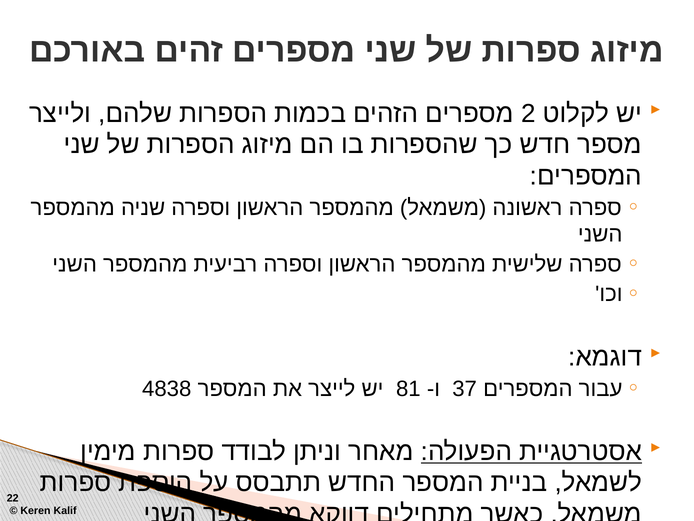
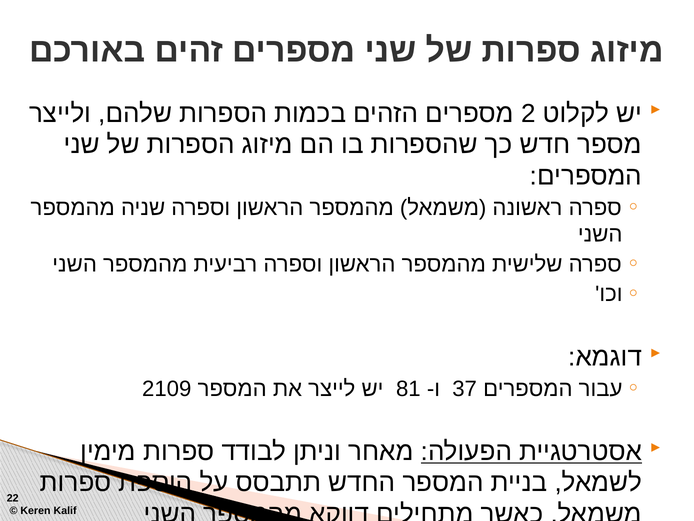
4838: 4838 -> 2109
